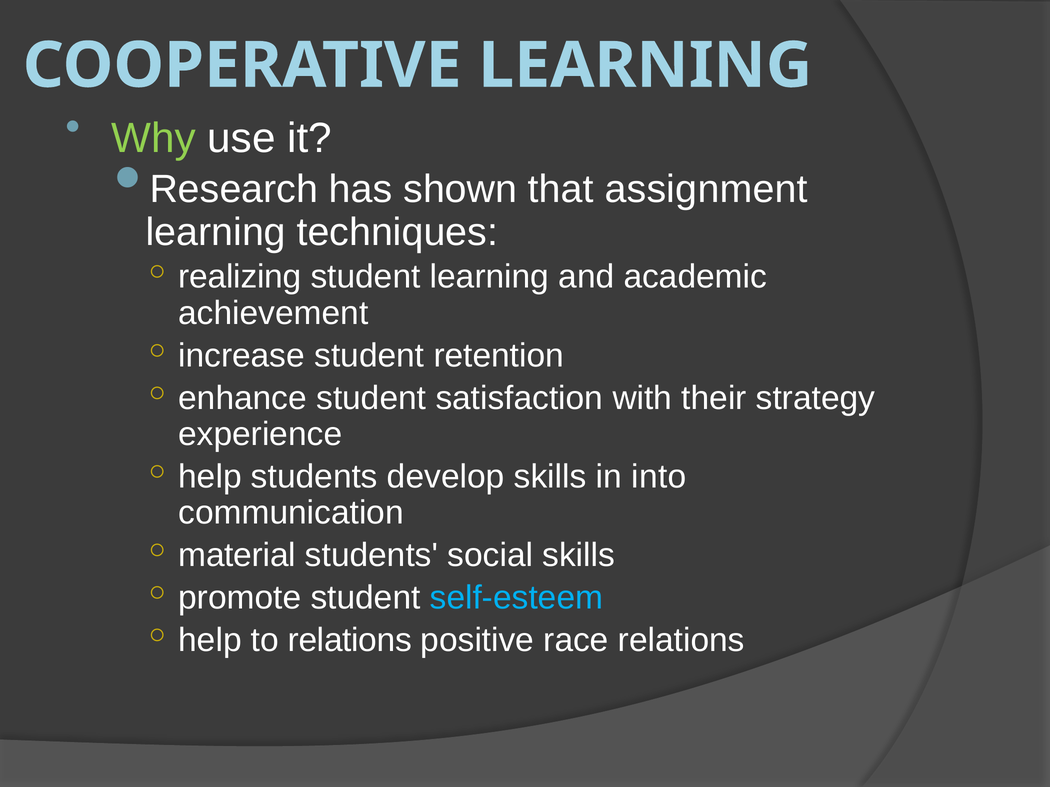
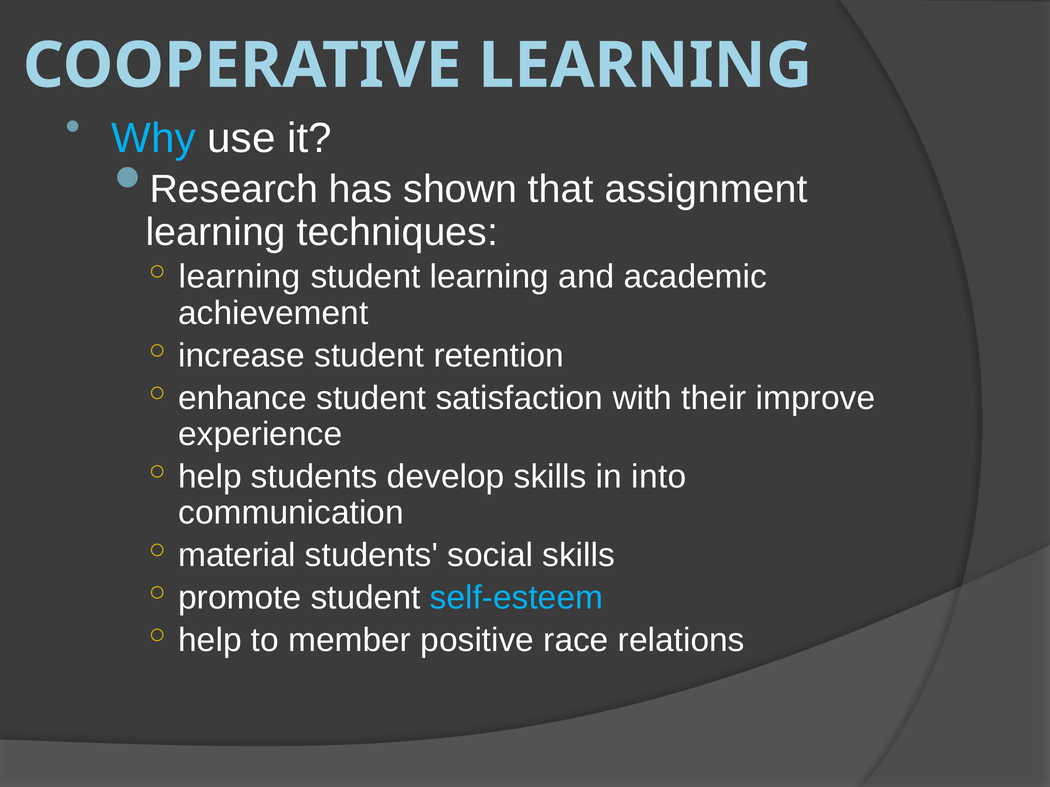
Why colour: light green -> light blue
realizing at (240, 277): realizing -> learning
strategy: strategy -> improve
to relations: relations -> member
